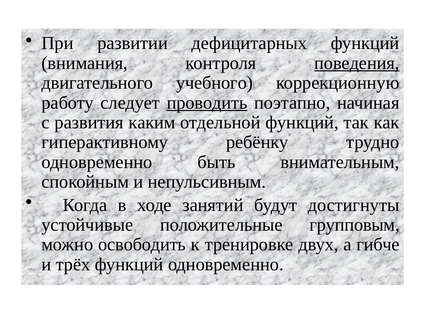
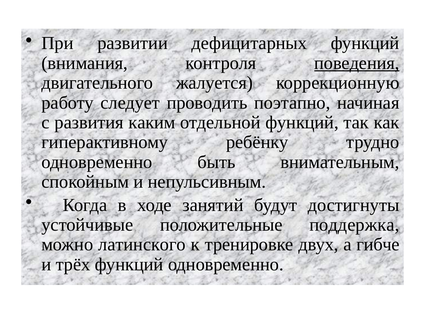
учебного: учебного -> жалуется
проводить underline: present -> none
групповым: групповым -> поддержка
освободить: освободить -> латинского
